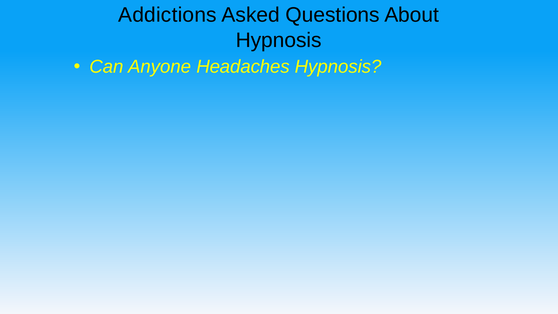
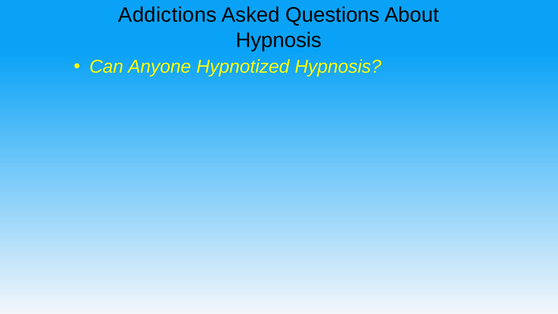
Headaches: Headaches -> Hypnotized
